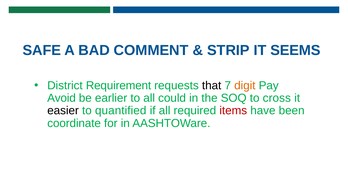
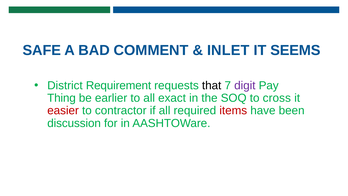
STRIP: STRIP -> INLET
digit colour: orange -> purple
Avoid: Avoid -> Thing
could: could -> exact
easier colour: black -> red
quantified: quantified -> contractor
coordinate: coordinate -> discussion
